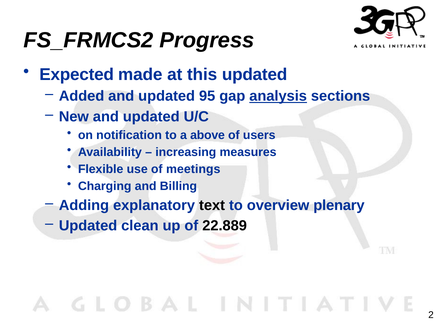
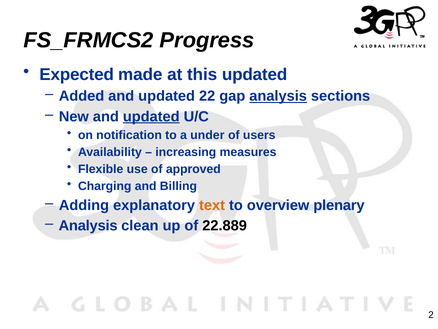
95: 95 -> 22
updated at (151, 116) underline: none -> present
above: above -> under
meetings: meetings -> approved
text colour: black -> orange
Updated at (88, 225): Updated -> Analysis
